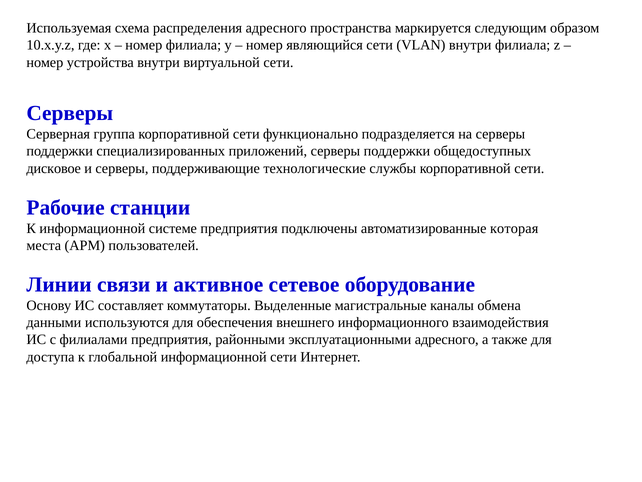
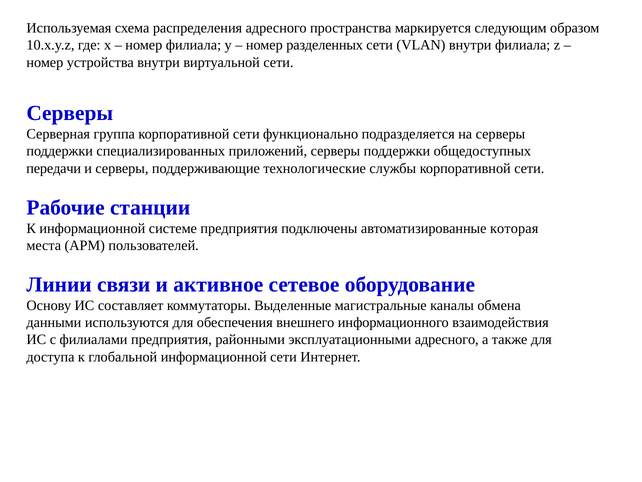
являющийся: являющийся -> разделенных
дисковое: дисковое -> передачи
